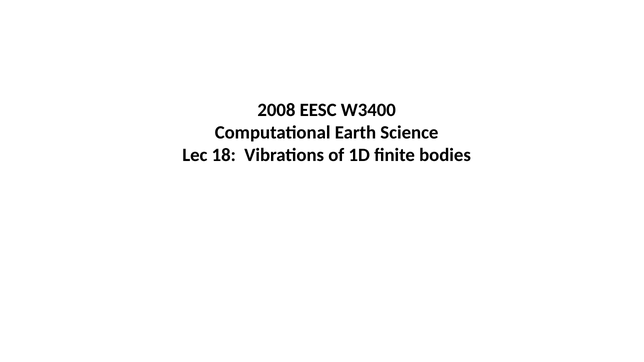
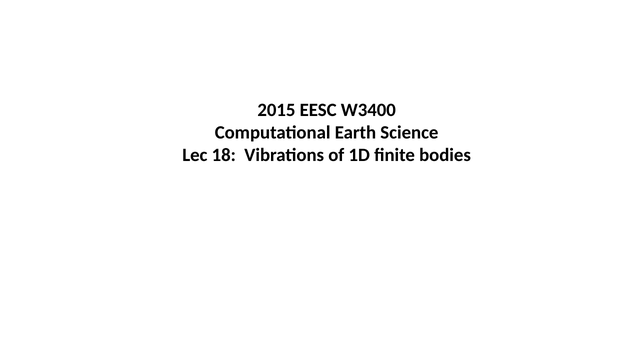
2008: 2008 -> 2015
